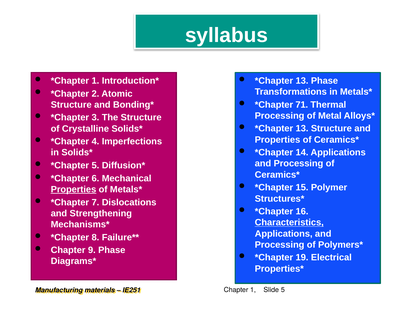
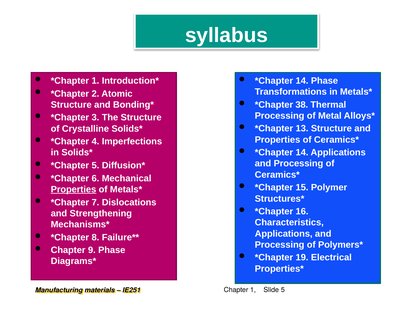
13 at (302, 81): 13 -> 14
71: 71 -> 38
Characteristics underline: present -> none
